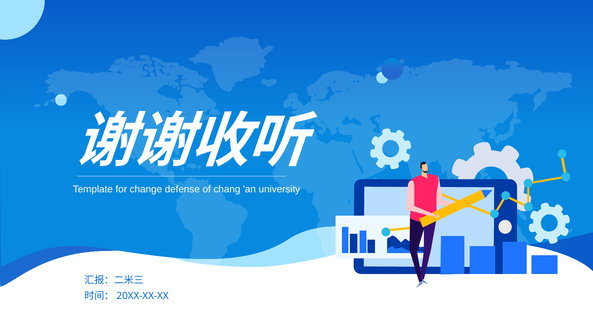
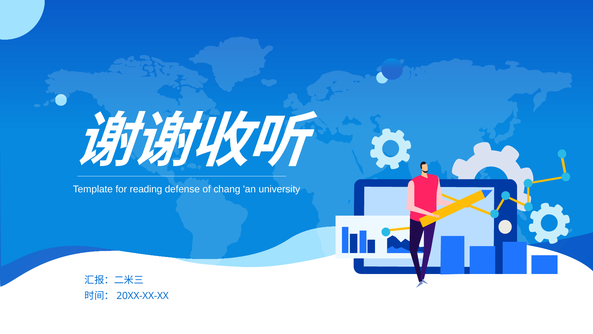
change: change -> reading
